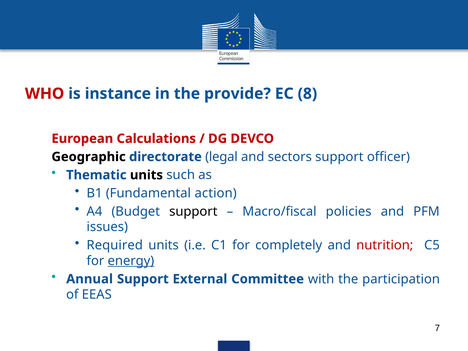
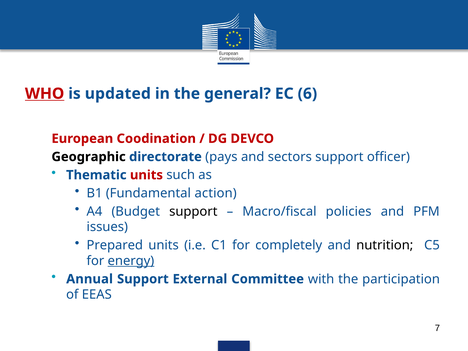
WHO underline: none -> present
instance: instance -> updated
provide: provide -> general
8: 8 -> 6
Calculations: Calculations -> Coodination
legal: legal -> pays
units at (146, 175) colour: black -> red
Required: Required -> Prepared
nutrition colour: red -> black
